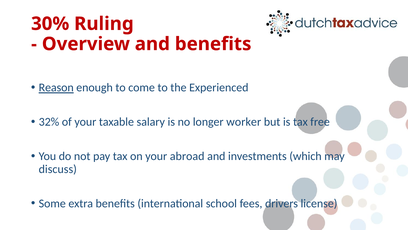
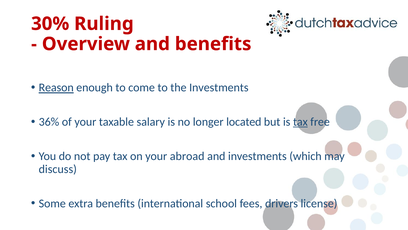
the Experienced: Experienced -> Investments
32%: 32% -> 36%
worker: worker -> located
tax at (300, 122) underline: none -> present
